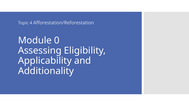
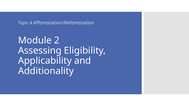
0: 0 -> 2
